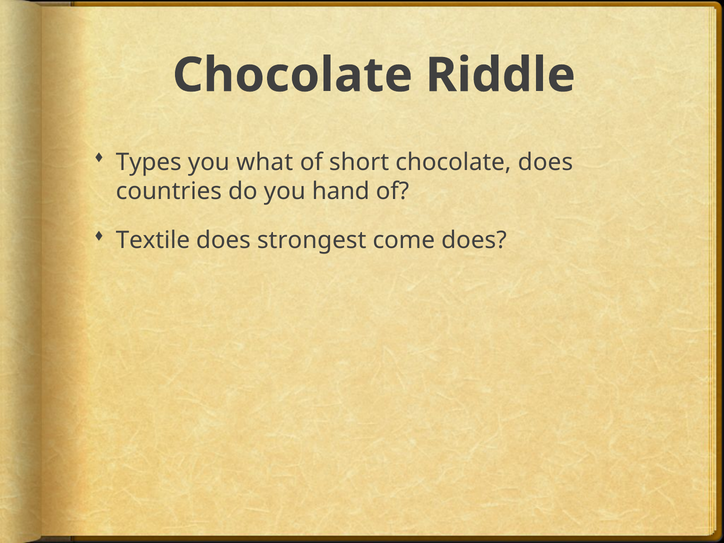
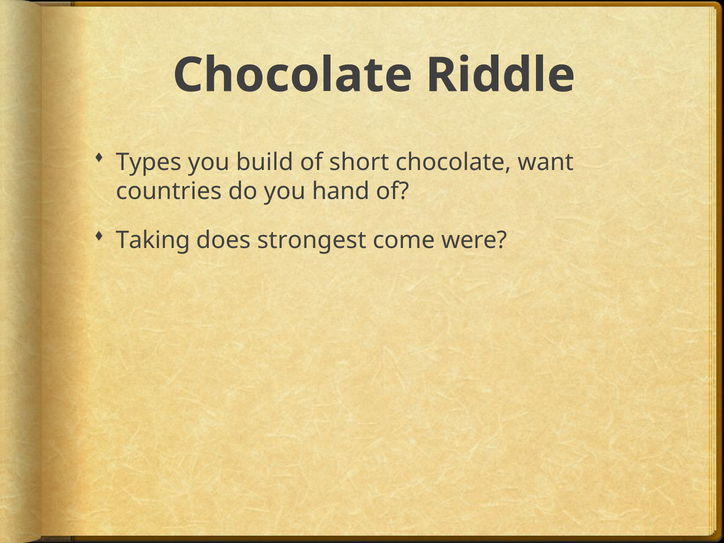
what: what -> build
chocolate does: does -> want
Textile: Textile -> Taking
come does: does -> were
